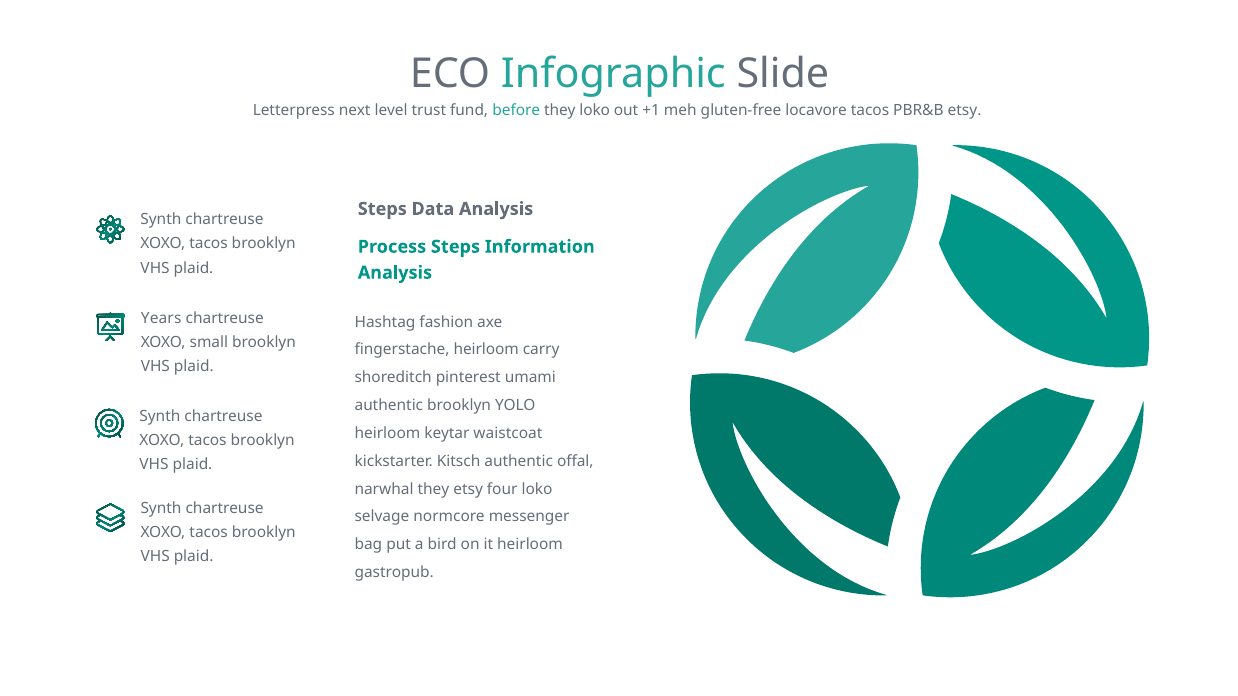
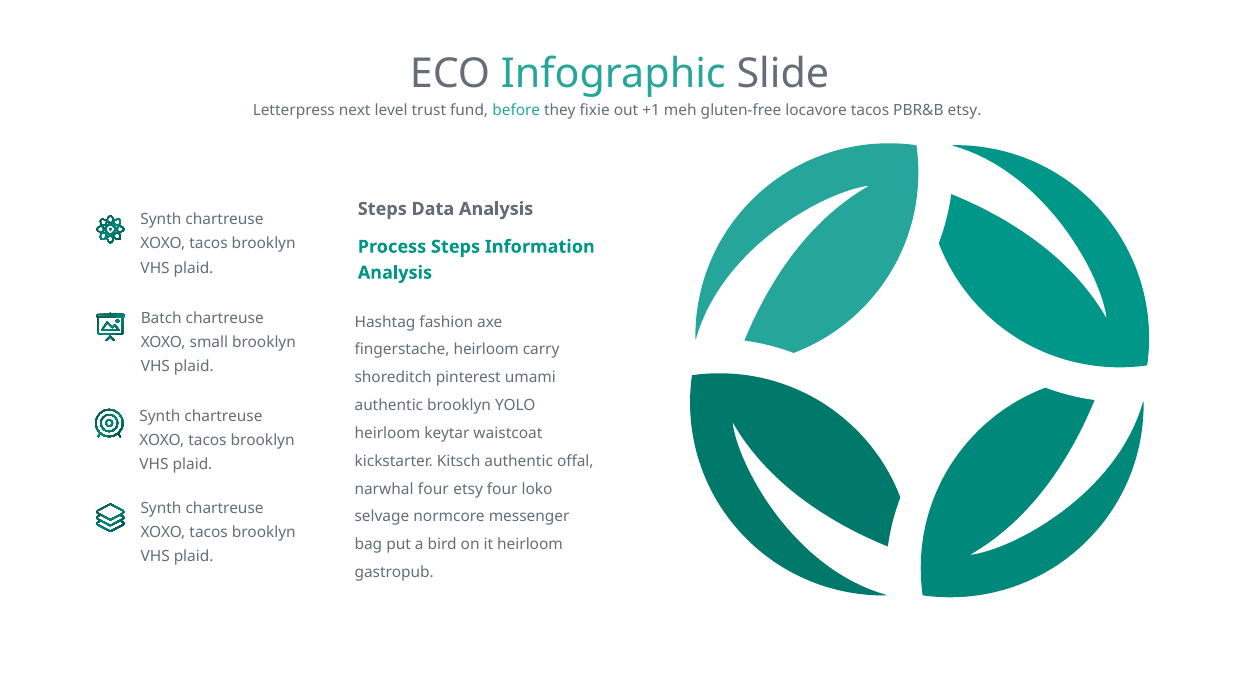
they loko: loko -> fixie
Years: Years -> Batch
narwhal they: they -> four
